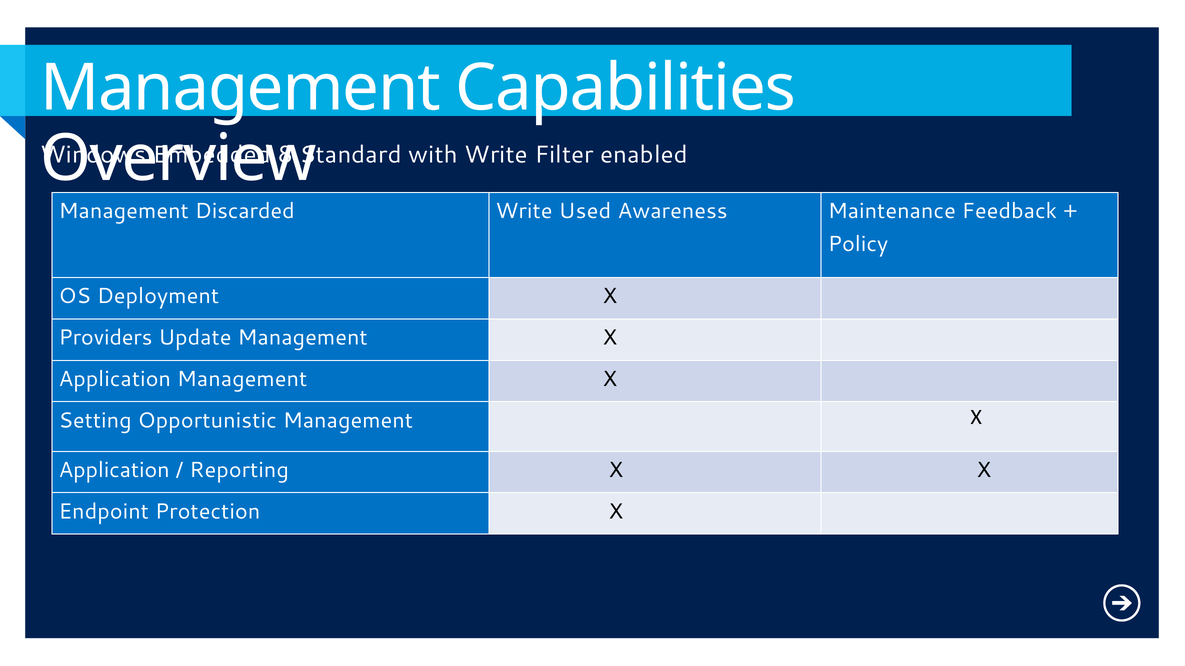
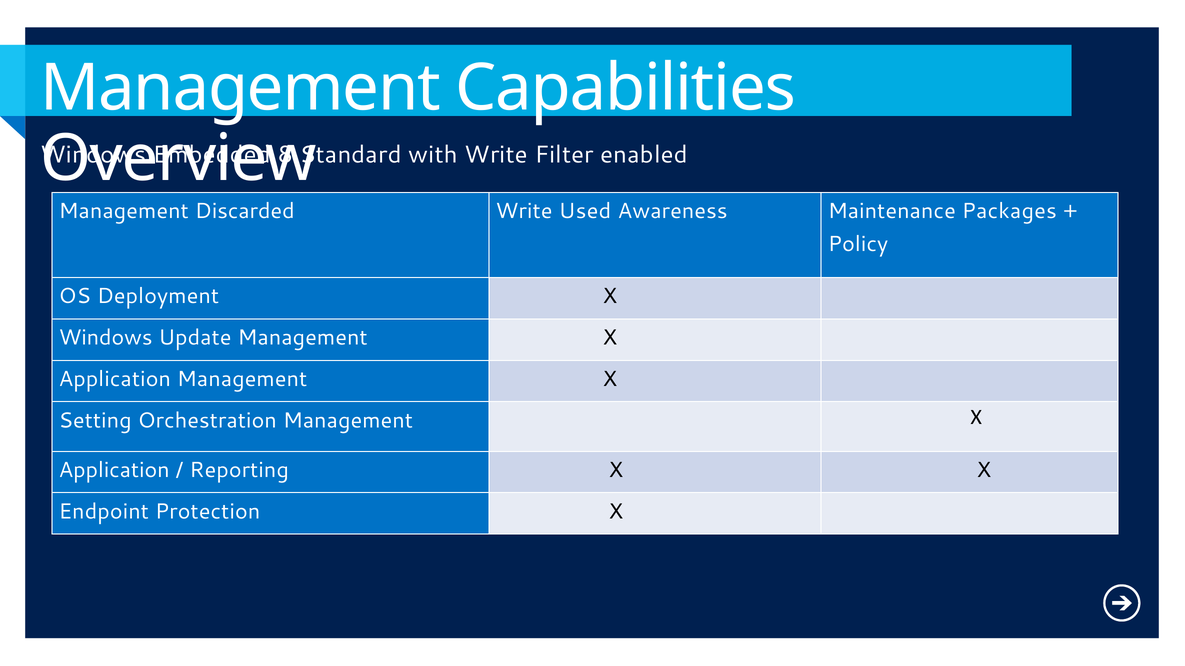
Feedback: Feedback -> Packages
Providers at (106, 338): Providers -> Windows
Opportunistic: Opportunistic -> Orchestration
